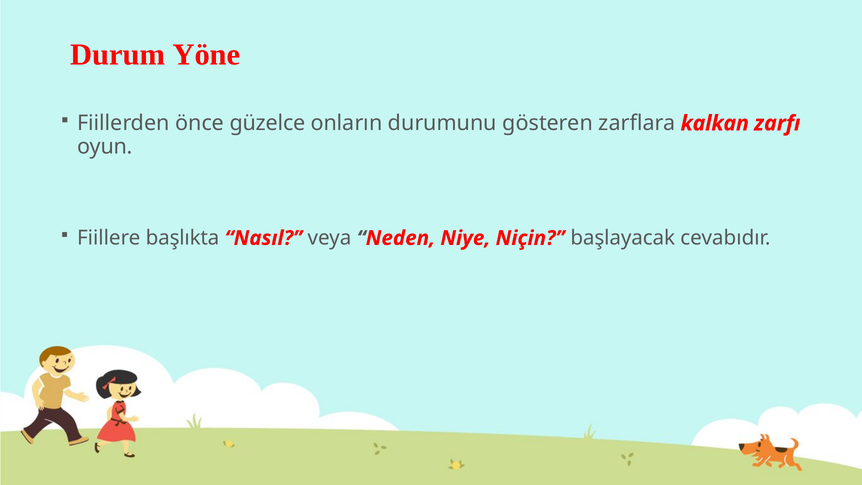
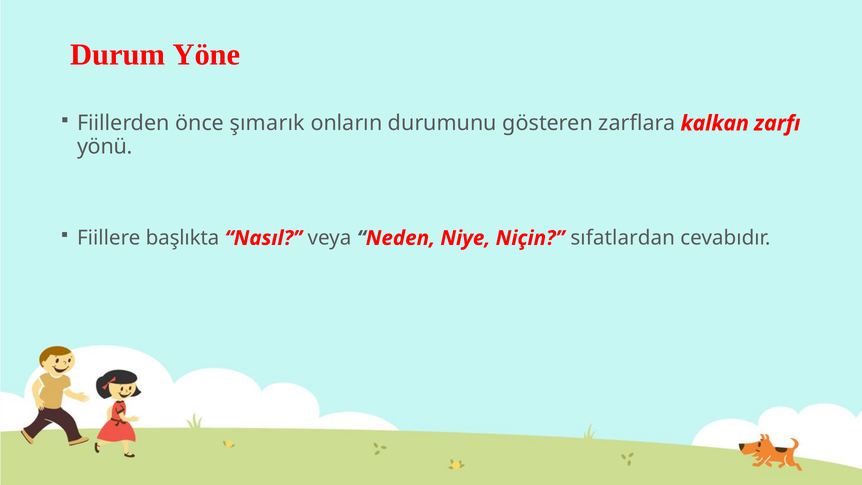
güzelce: güzelce -> şımarık
oyun: oyun -> yönü
başlayacak: başlayacak -> sıfatlardan
